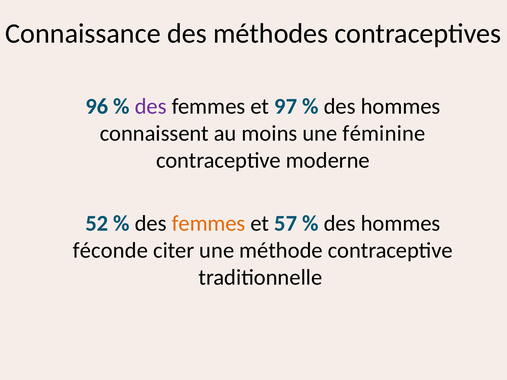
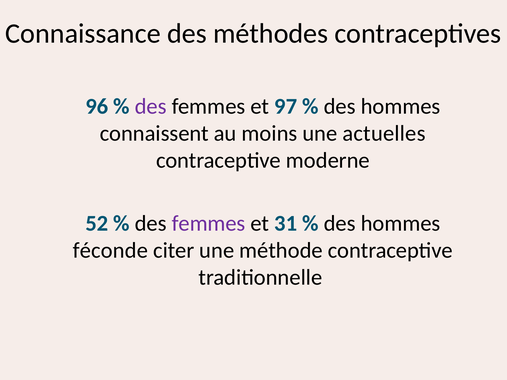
féminine: féminine -> actuelles
femmes at (209, 224) colour: orange -> purple
57: 57 -> 31
